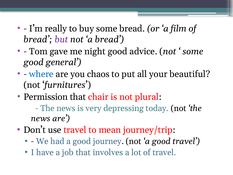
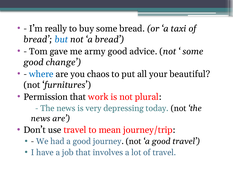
film: film -> taxi
but colour: purple -> blue
night: night -> army
general: general -> change
chair: chair -> work
